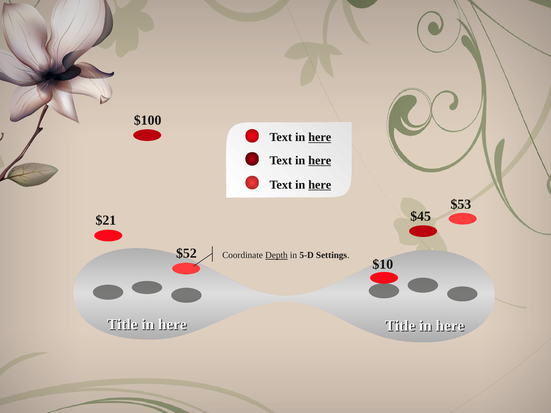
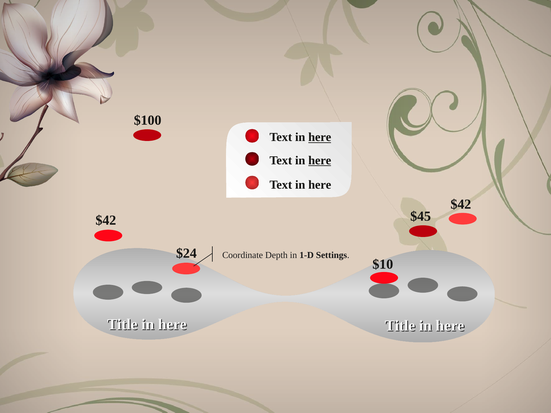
here at (320, 185) underline: present -> none
$53 at (461, 204): $53 -> $42
$21 at (106, 220): $21 -> $42
$52: $52 -> $24
Depth underline: present -> none
5-D: 5-D -> 1-D
